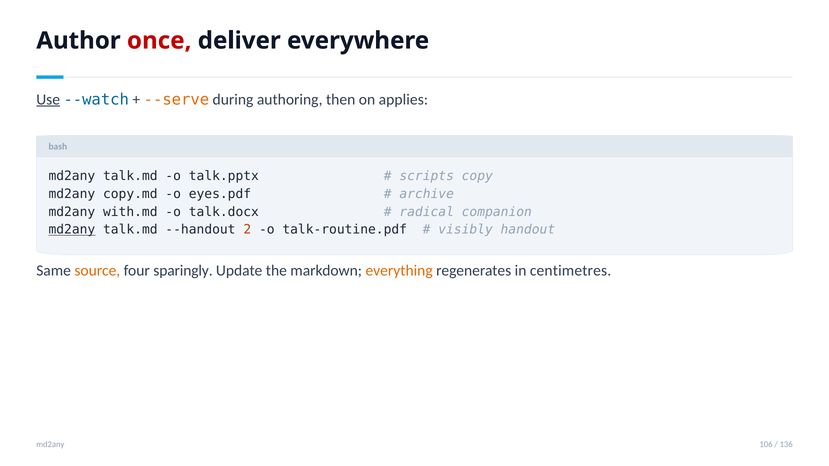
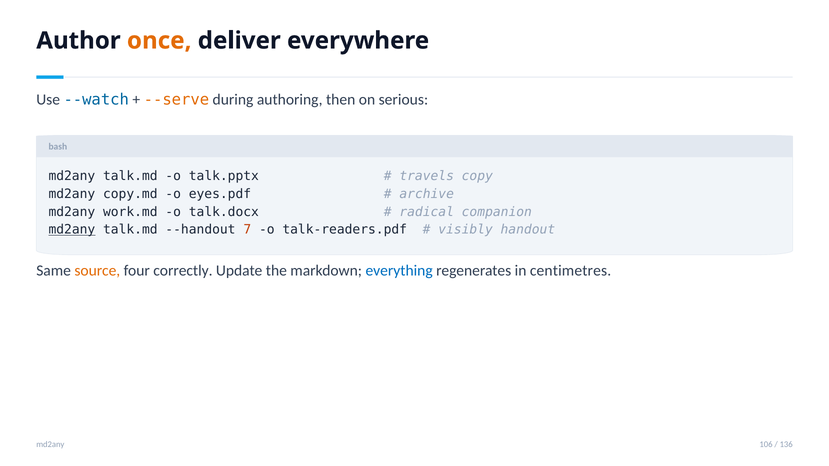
once colour: red -> orange
Use underline: present -> none
applies: applies -> serious
scripts: scripts -> travels
with.md: with.md -> work.md
2: 2 -> 7
talk-routine.pdf: talk-routine.pdf -> talk-readers.pdf
sparingly: sparingly -> correctly
everything colour: orange -> blue
